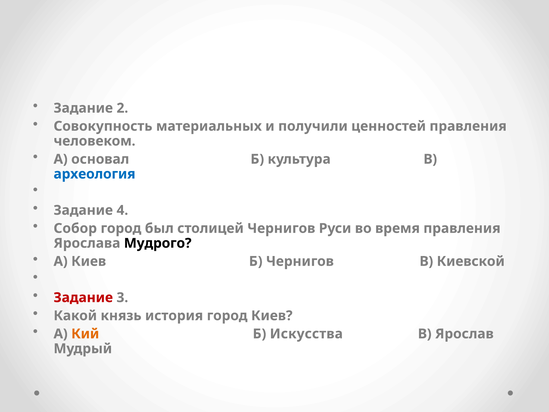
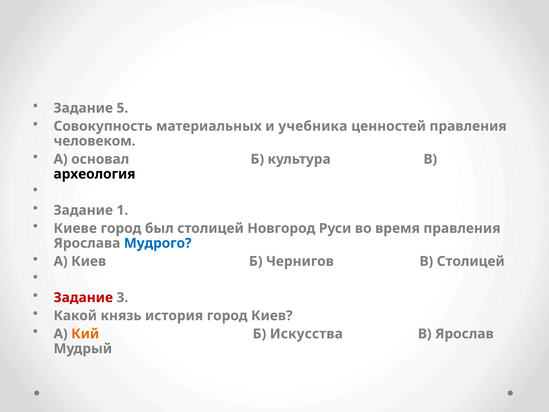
2: 2 -> 5
получили: получили -> учебника
археология colour: blue -> black
4: 4 -> 1
Собор: Собор -> Киеве
столицей Чернигов: Чернигов -> Новгород
Мудрого colour: black -> blue
В Киевской: Киевской -> Столицей
